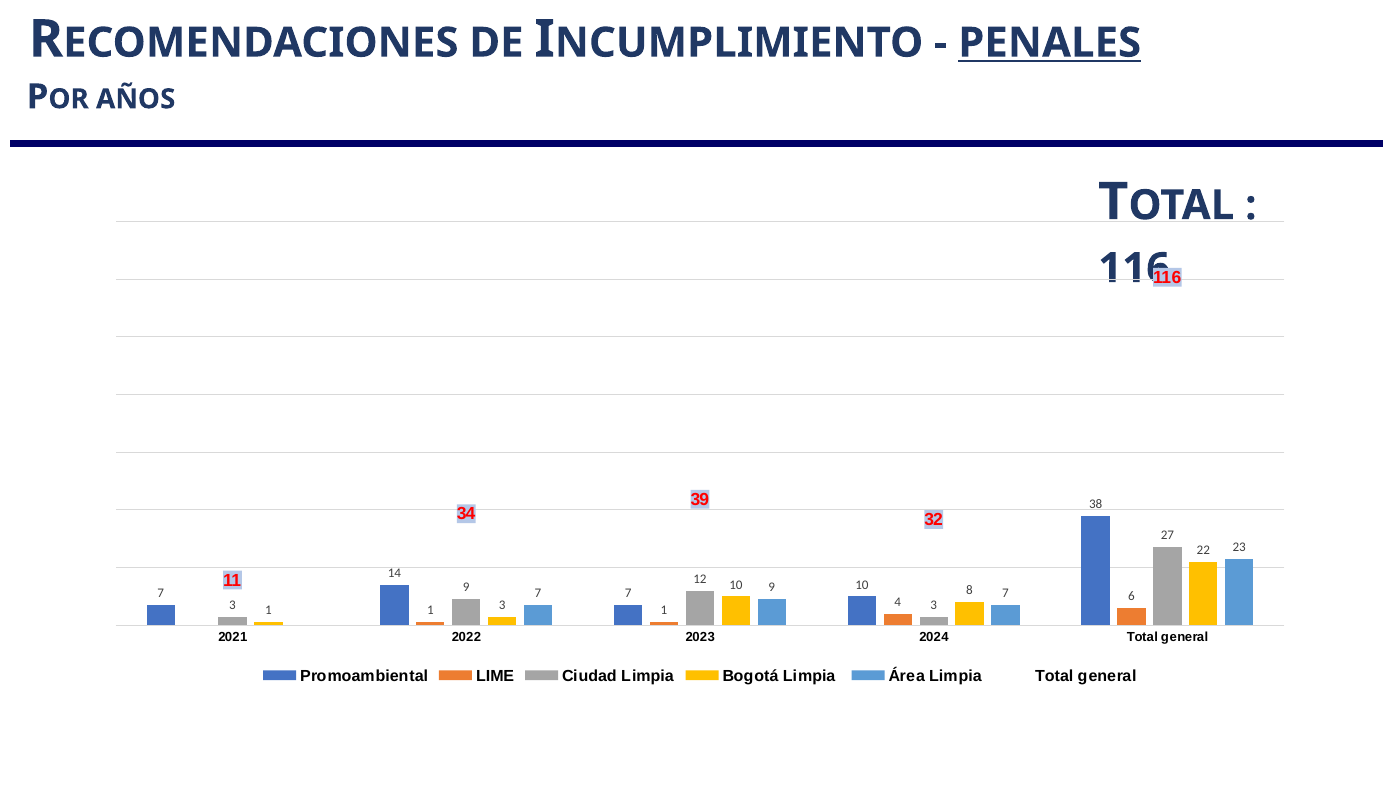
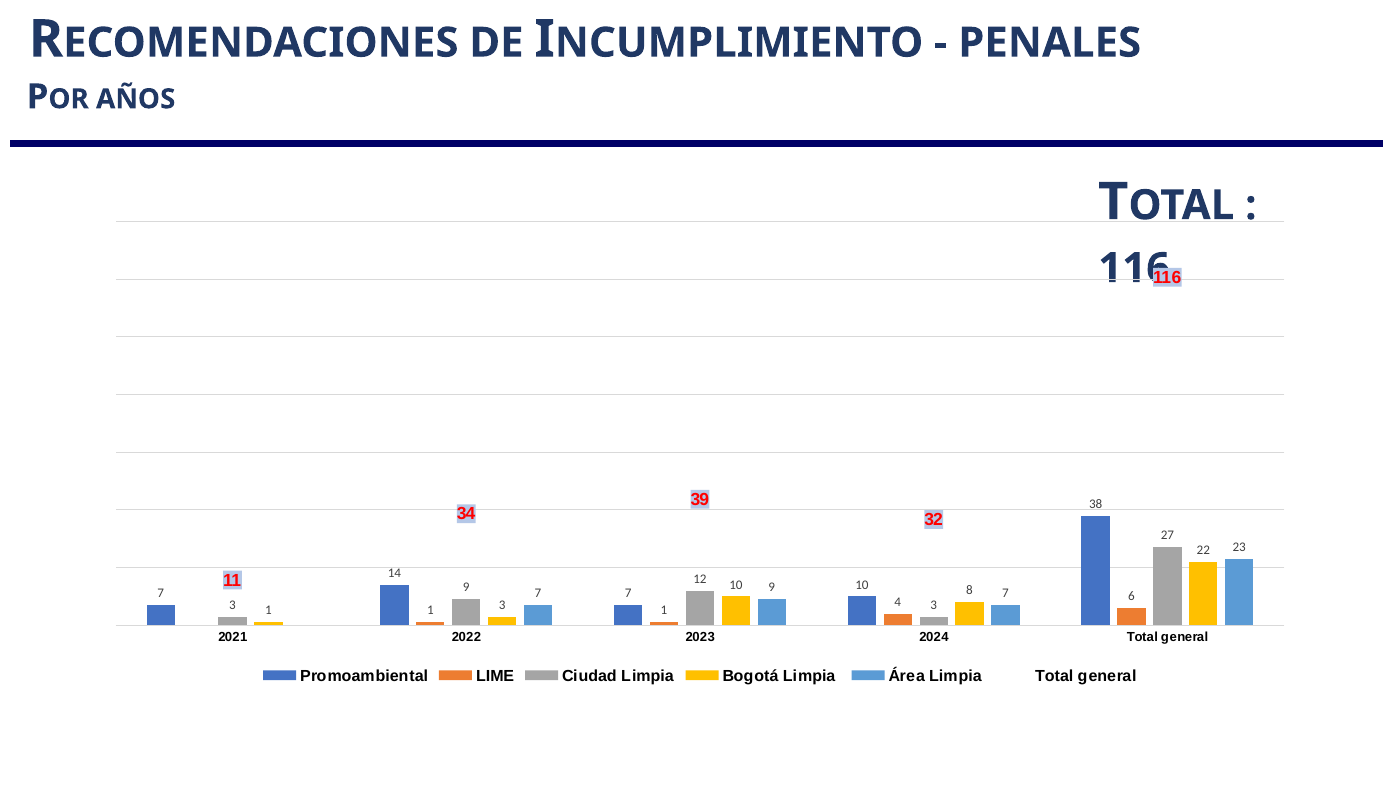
PENALES underline: present -> none
